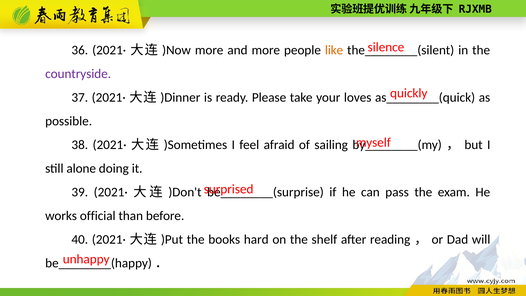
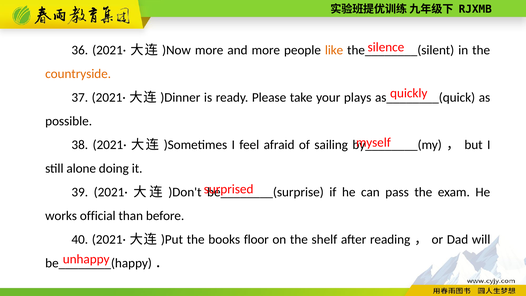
countryside colour: purple -> orange
loves: loves -> plays
hard: hard -> floor
